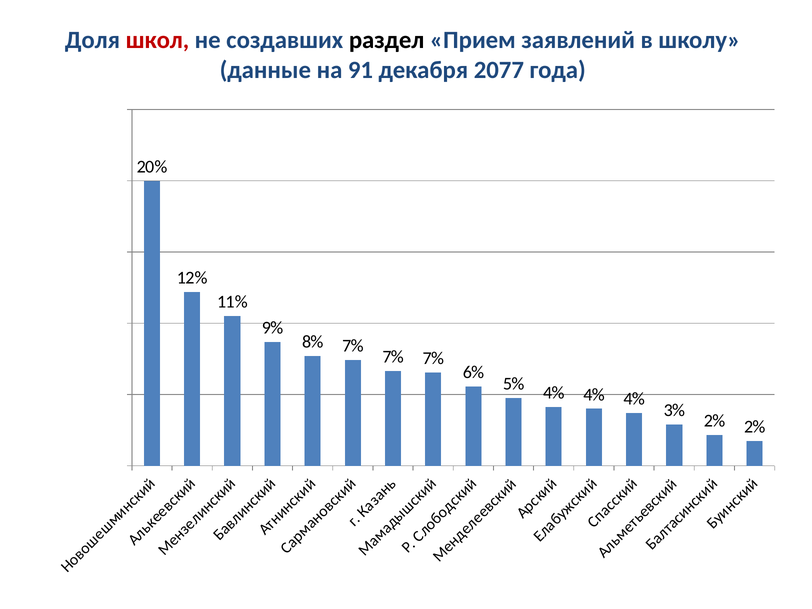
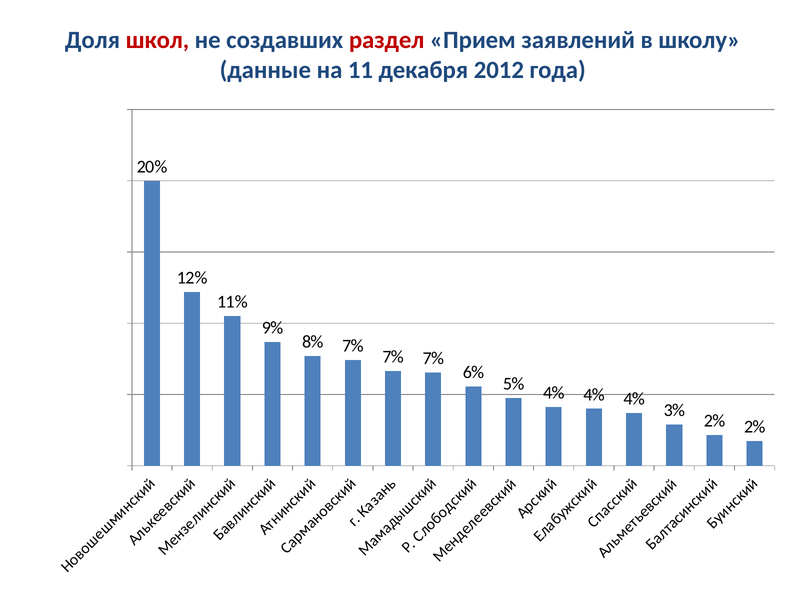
раздел colour: black -> red
91: 91 -> 11
2077: 2077 -> 2012
